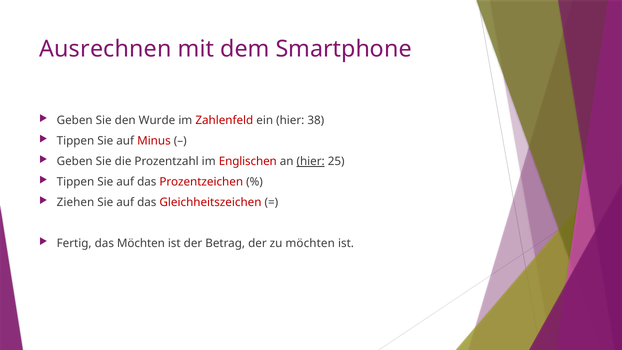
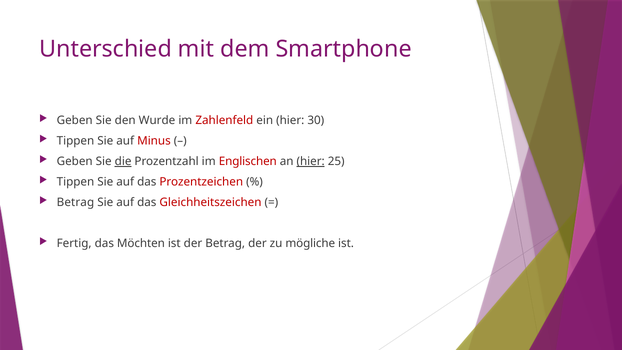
Ausrechnen: Ausrechnen -> Unterschied
38: 38 -> 30
die underline: none -> present
Ziehen at (75, 202): Ziehen -> Betrag
zu möchten: möchten -> mögliche
